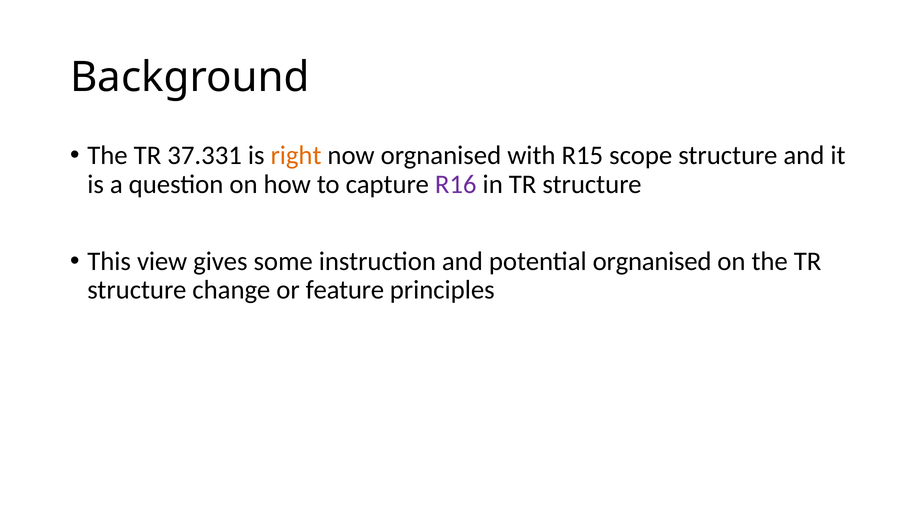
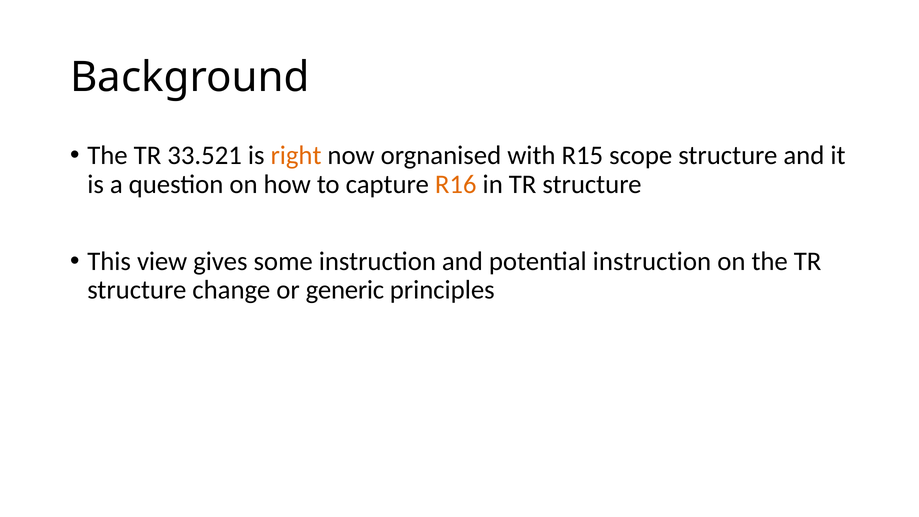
37.331: 37.331 -> 33.521
R16 colour: purple -> orange
potential orgnanised: orgnanised -> instruction
feature: feature -> generic
